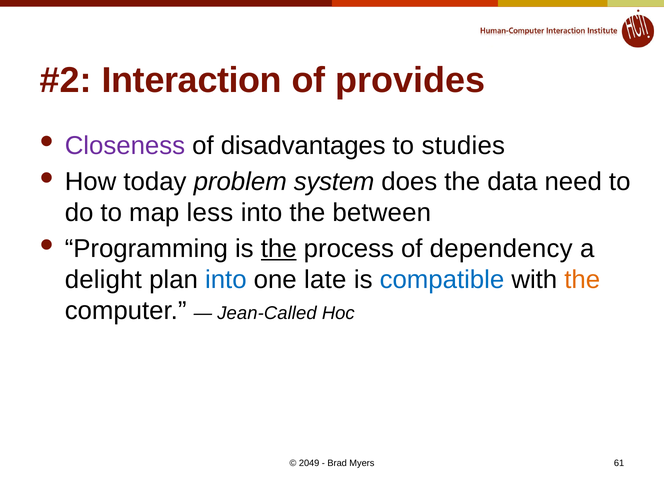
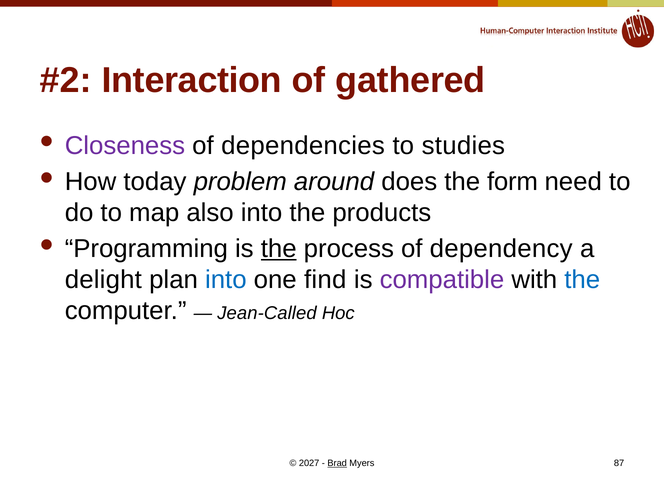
provides: provides -> gathered
disadvantages: disadvantages -> dependencies
system: system -> around
data: data -> form
less: less -> also
between: between -> products
late: late -> find
compatible colour: blue -> purple
the at (582, 280) colour: orange -> blue
2049: 2049 -> 2027
Brad underline: none -> present
61: 61 -> 87
